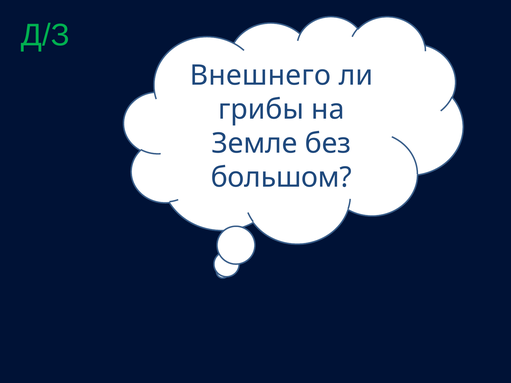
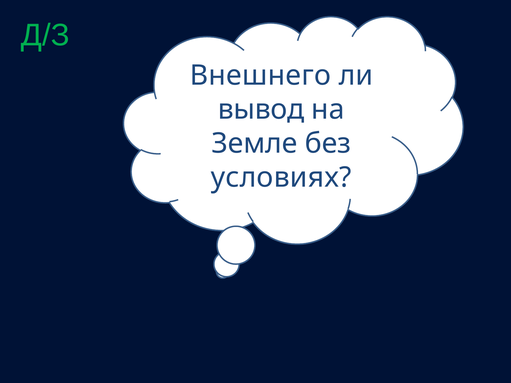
грибы: грибы -> вывод
большом: большом -> условиях
